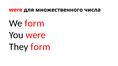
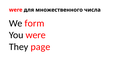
They form: form -> page
